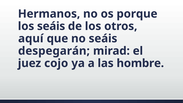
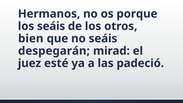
aquí: aquí -> bien
cojo: cojo -> esté
hombre: hombre -> padeció
